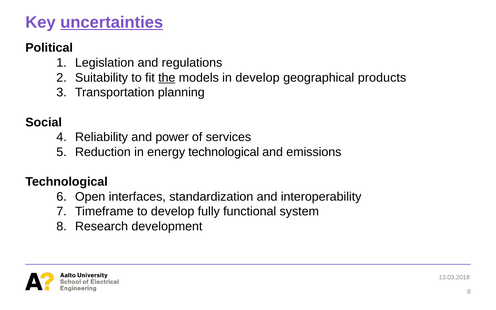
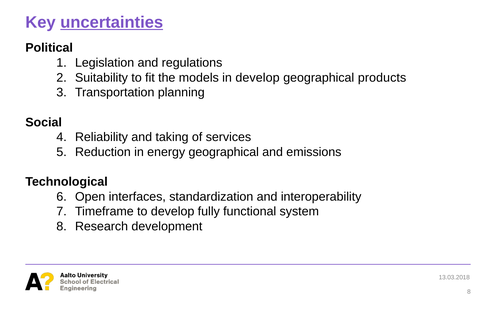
the underline: present -> none
power: power -> taking
energy technological: technological -> geographical
